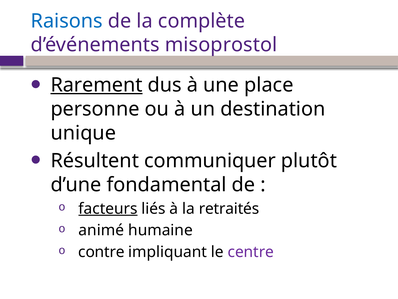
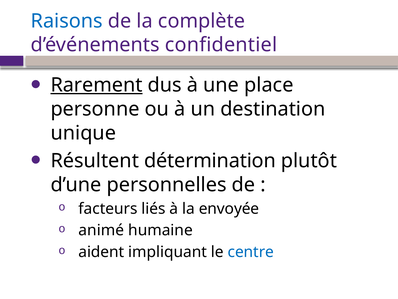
misoprostol: misoprostol -> confidentiel
communiquer: communiquer -> détermination
fondamental: fondamental -> personnelles
facteurs underline: present -> none
retraités: retraités -> envoyée
contre: contre -> aident
centre colour: purple -> blue
